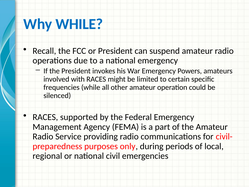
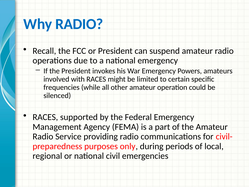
Why WHILE: WHILE -> RADIO
